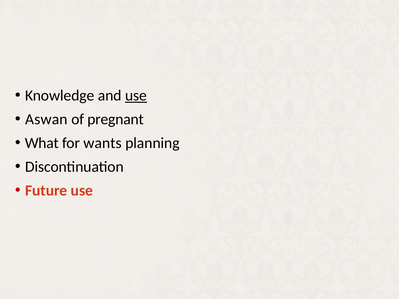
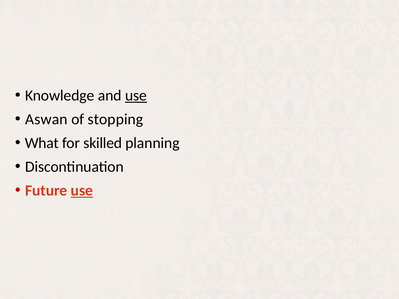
pregnant: pregnant -> stopping
wants: wants -> skilled
use at (82, 191) underline: none -> present
